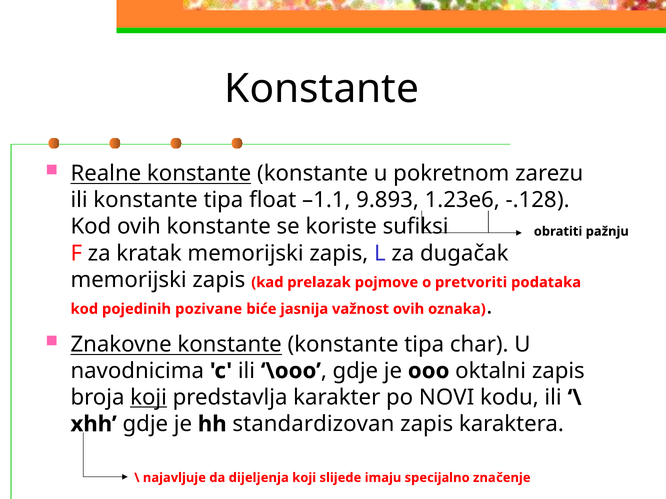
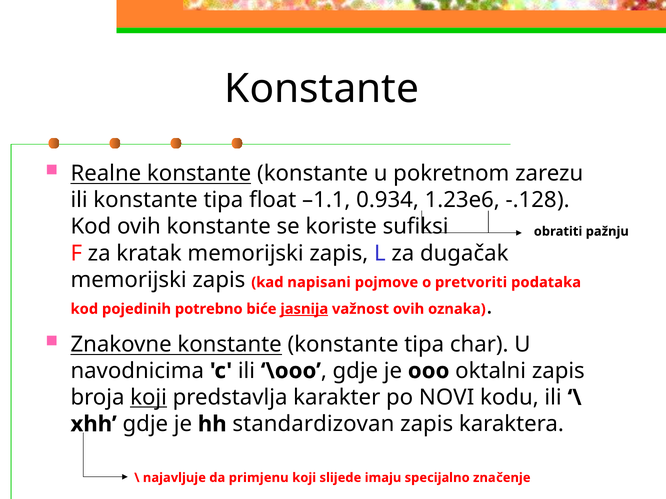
9.893: 9.893 -> 0.934
prelazak: prelazak -> napisani
pozivane: pozivane -> potrebno
jasnija underline: none -> present
dijeljenja: dijeljenja -> primjenu
